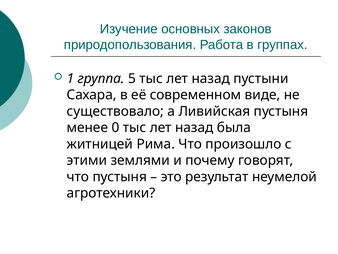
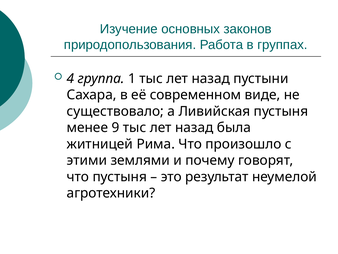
1: 1 -> 4
5: 5 -> 1
0: 0 -> 9
